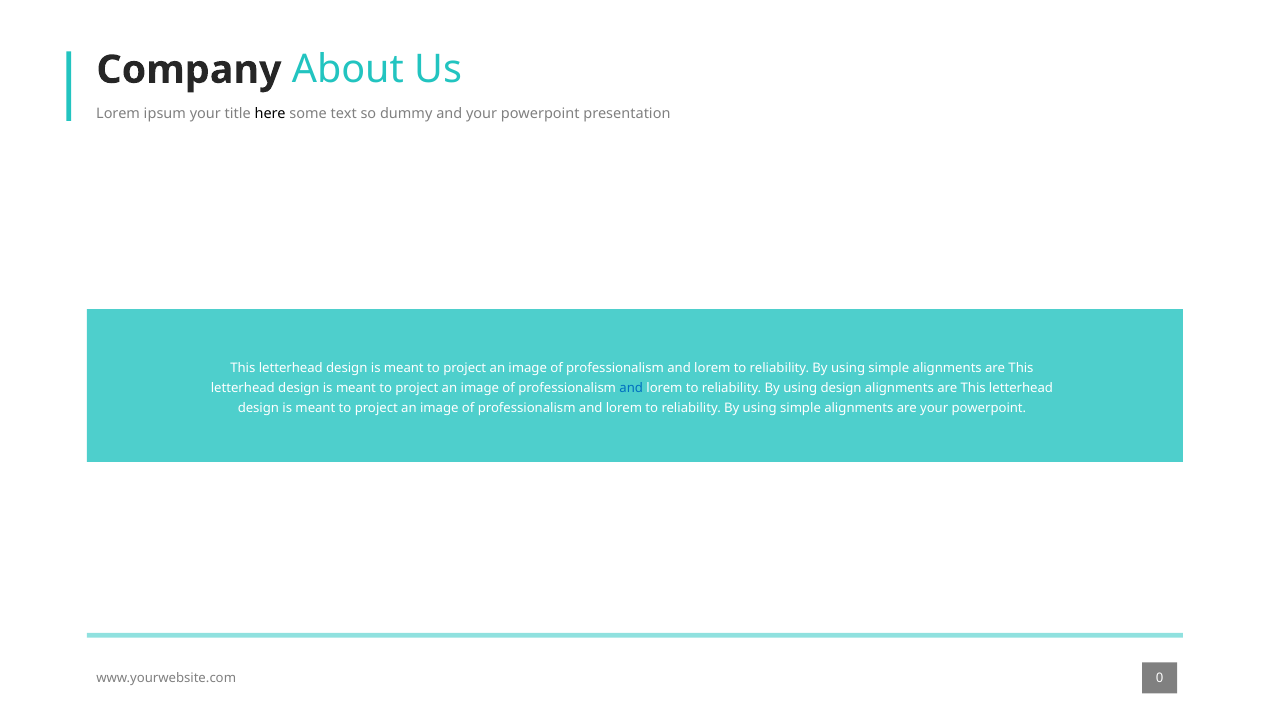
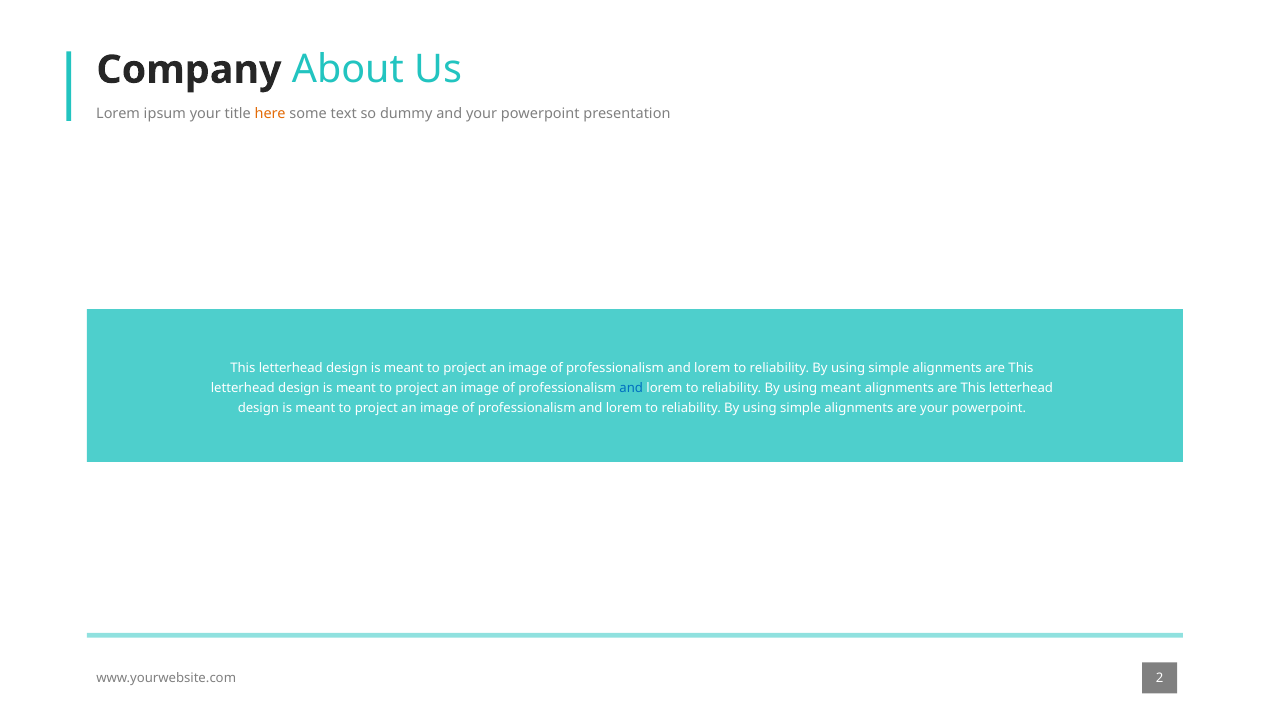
here colour: black -> orange
using design: design -> meant
0: 0 -> 2
